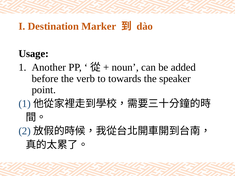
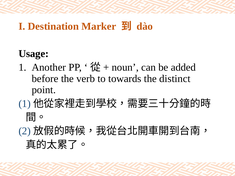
speaker: speaker -> distinct
